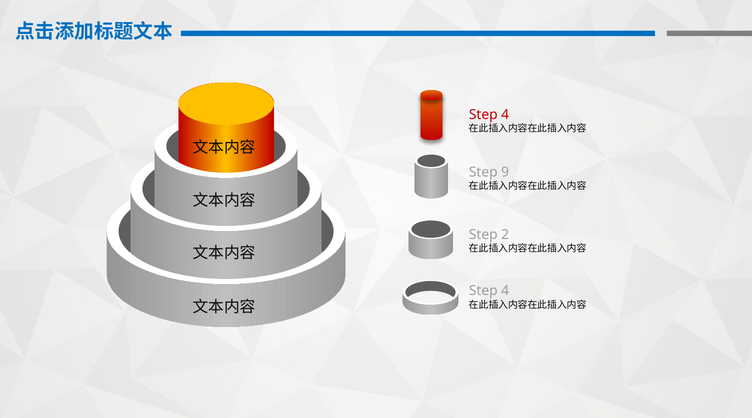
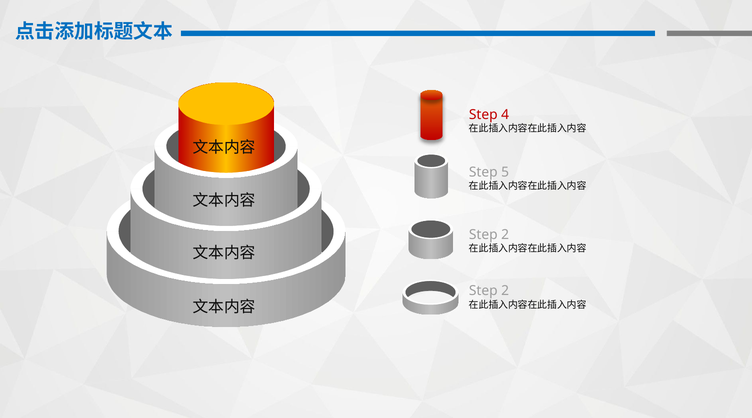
9: 9 -> 5
4 at (505, 291): 4 -> 2
